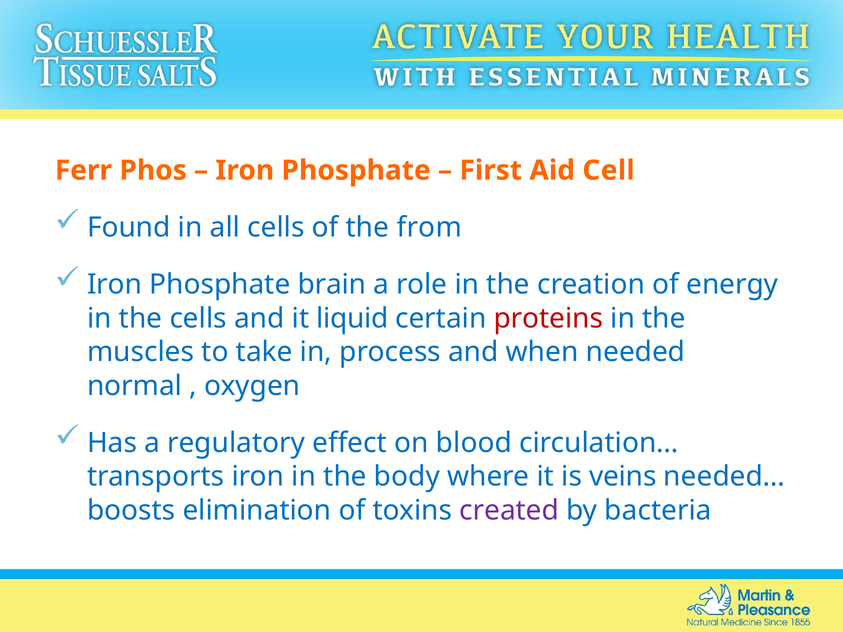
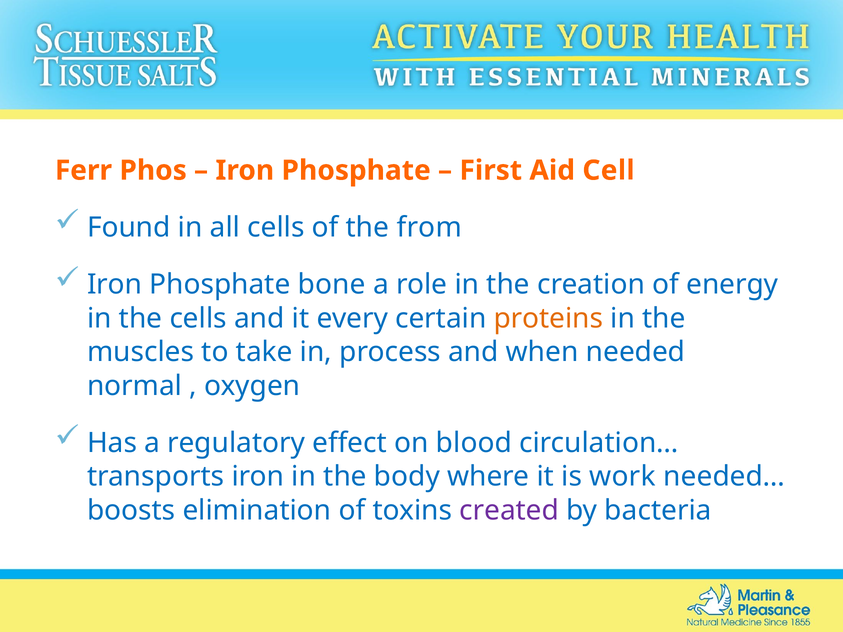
brain: brain -> bone
liquid: liquid -> every
proteins colour: red -> orange
veins: veins -> work
